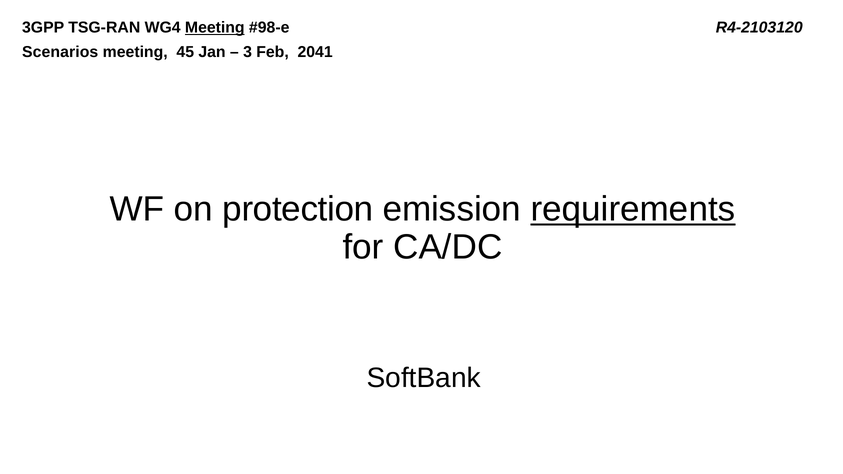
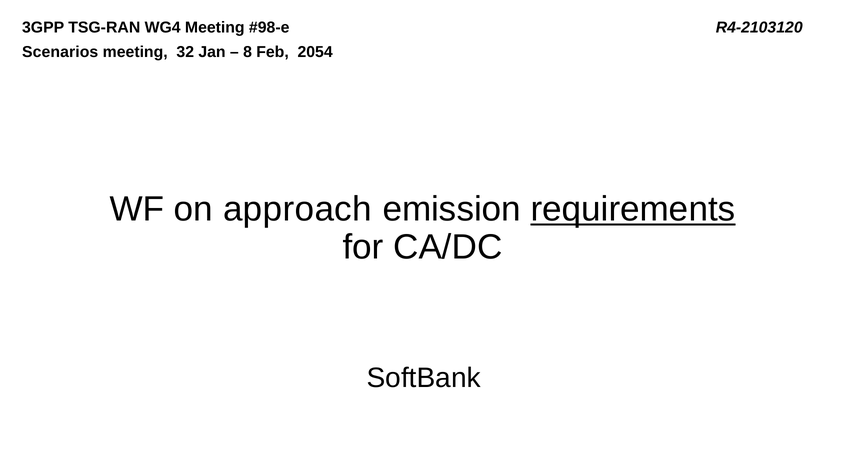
Meeting at (215, 28) underline: present -> none
45: 45 -> 32
3: 3 -> 8
2041: 2041 -> 2054
protection: protection -> approach
